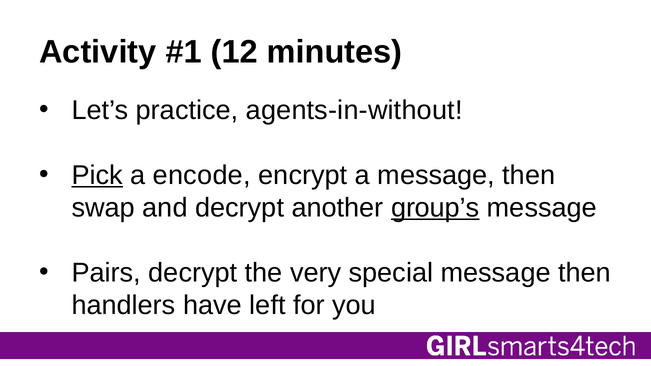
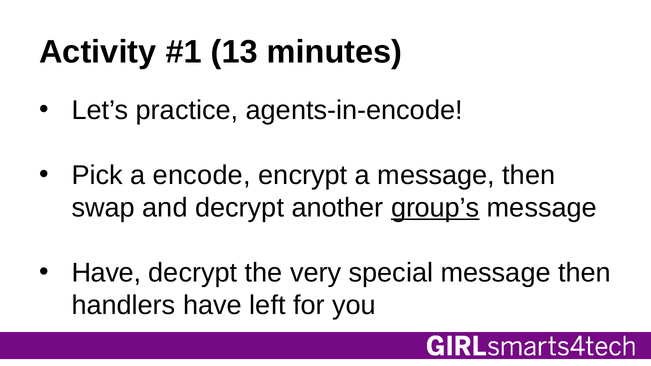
12: 12 -> 13
agents-in-without: agents-in-without -> agents-in-encode
Pick underline: present -> none
Pairs at (106, 273): Pairs -> Have
